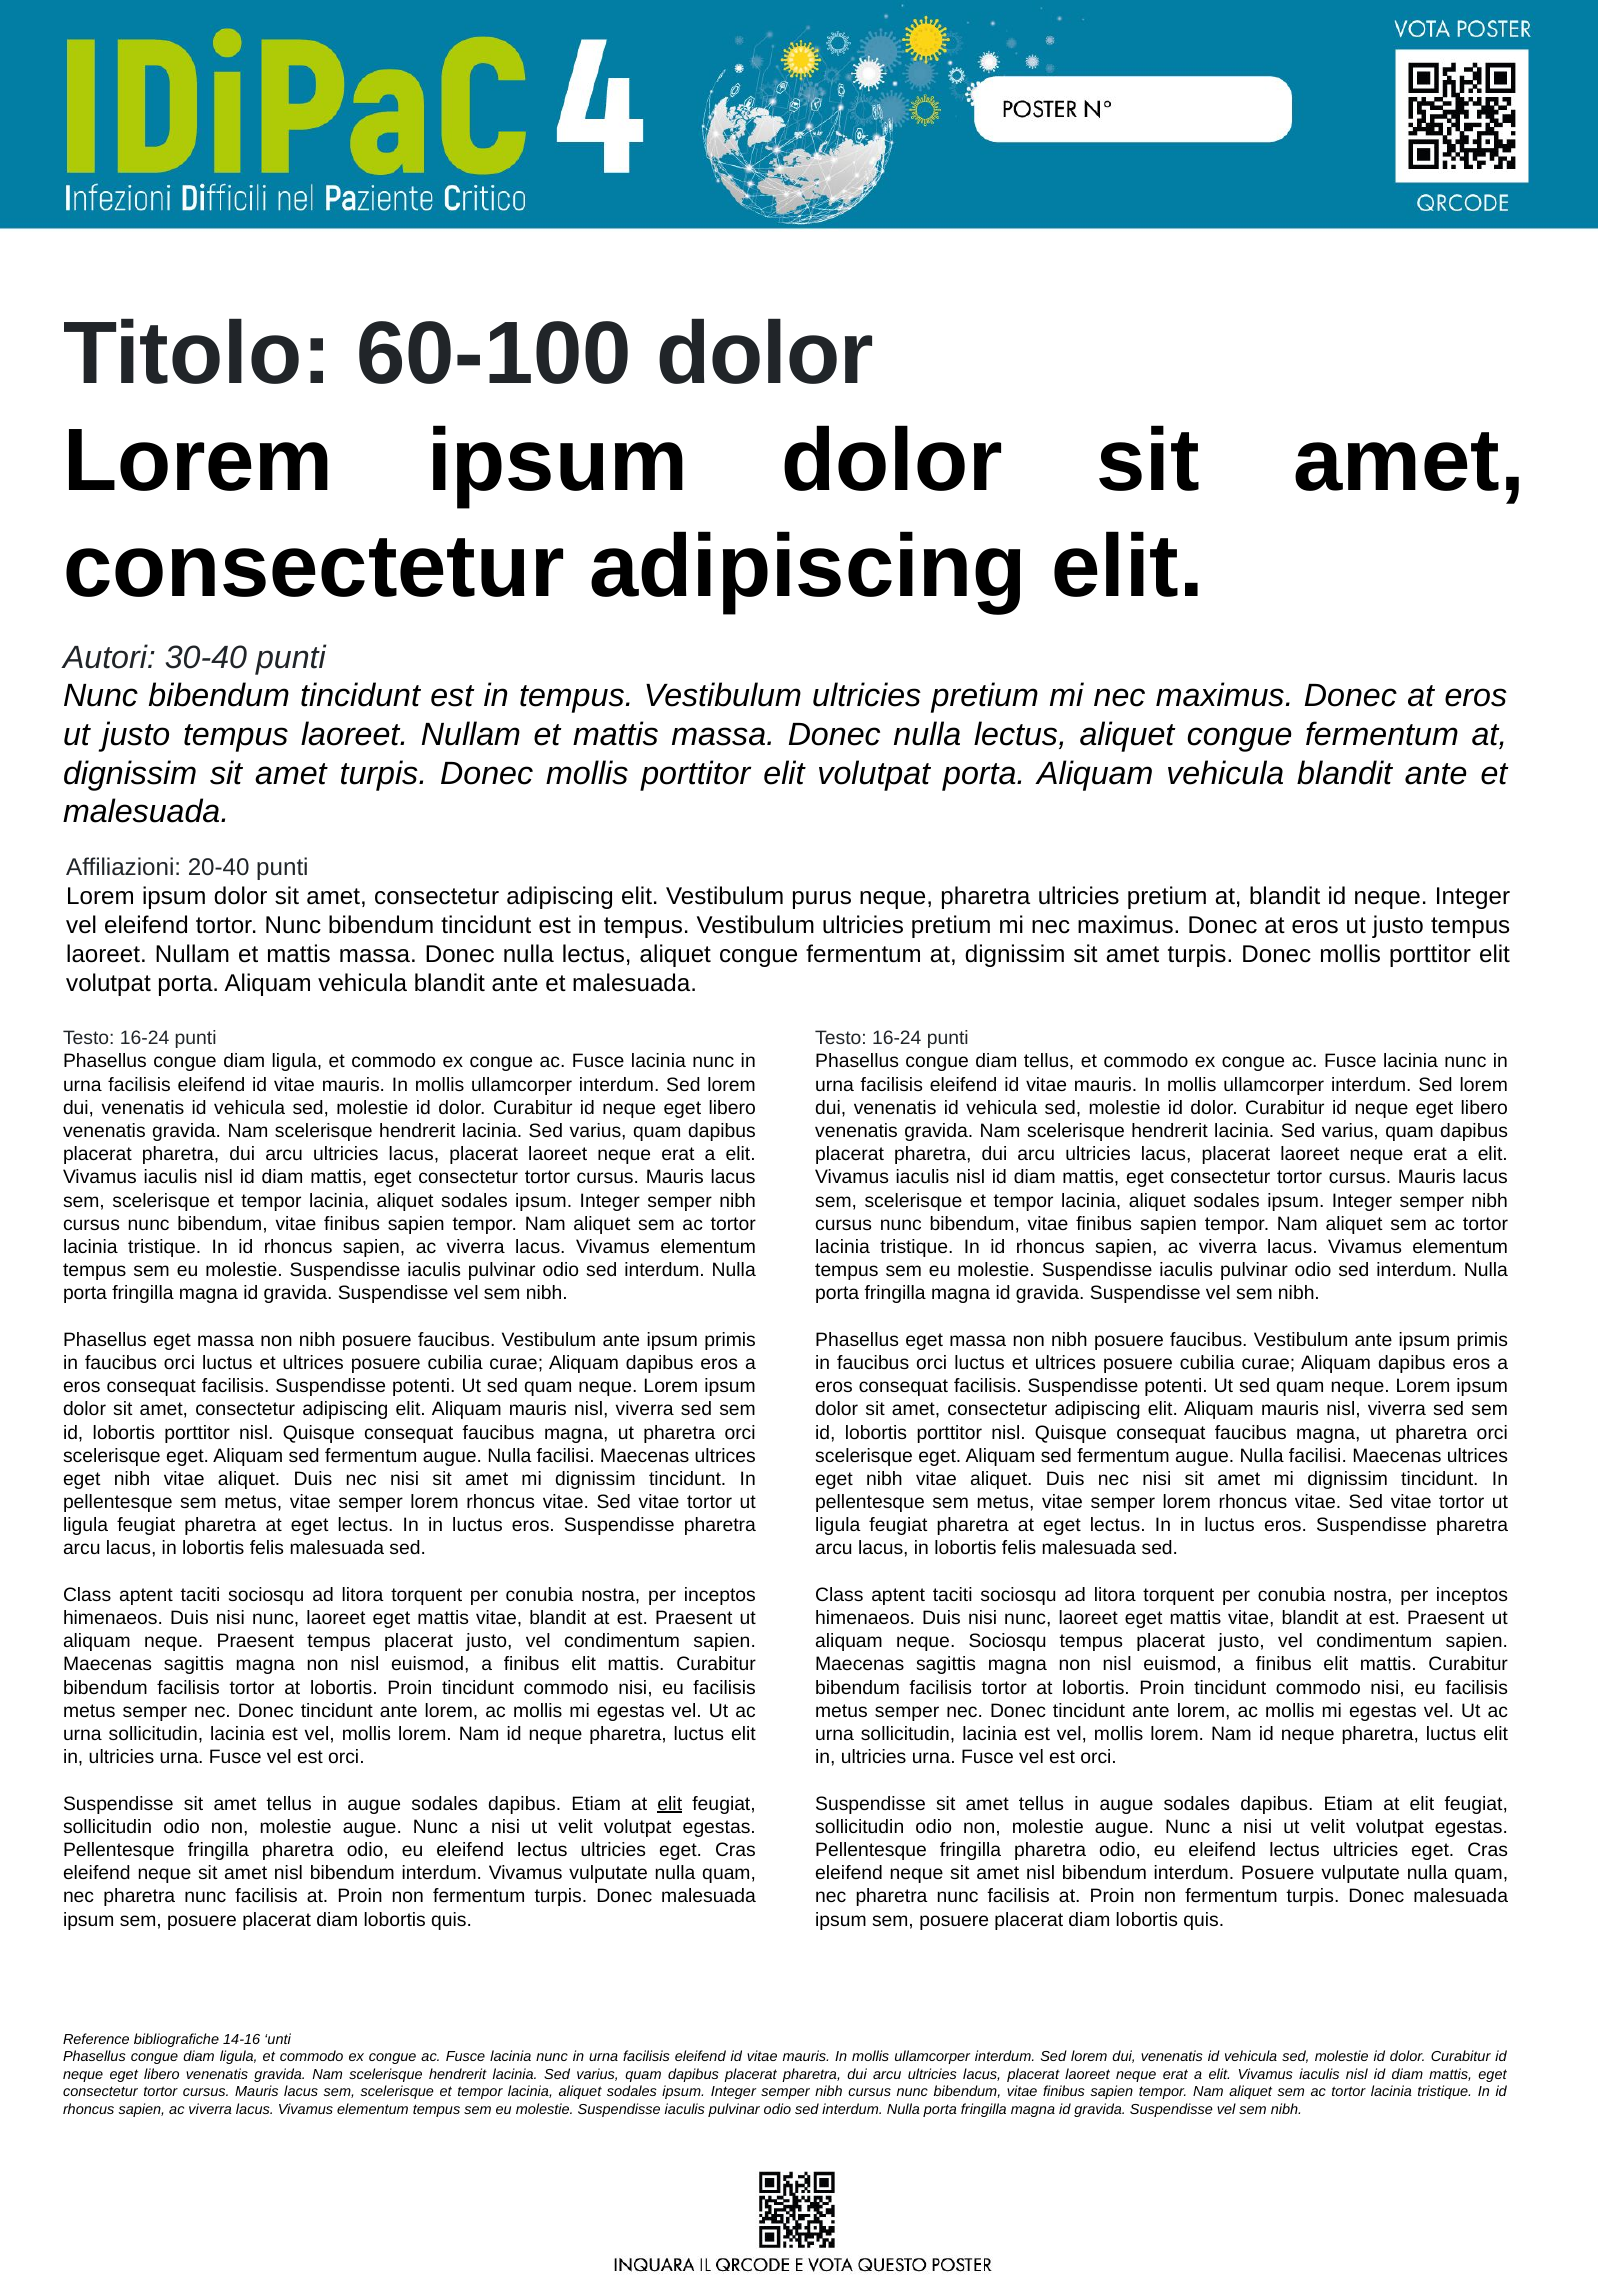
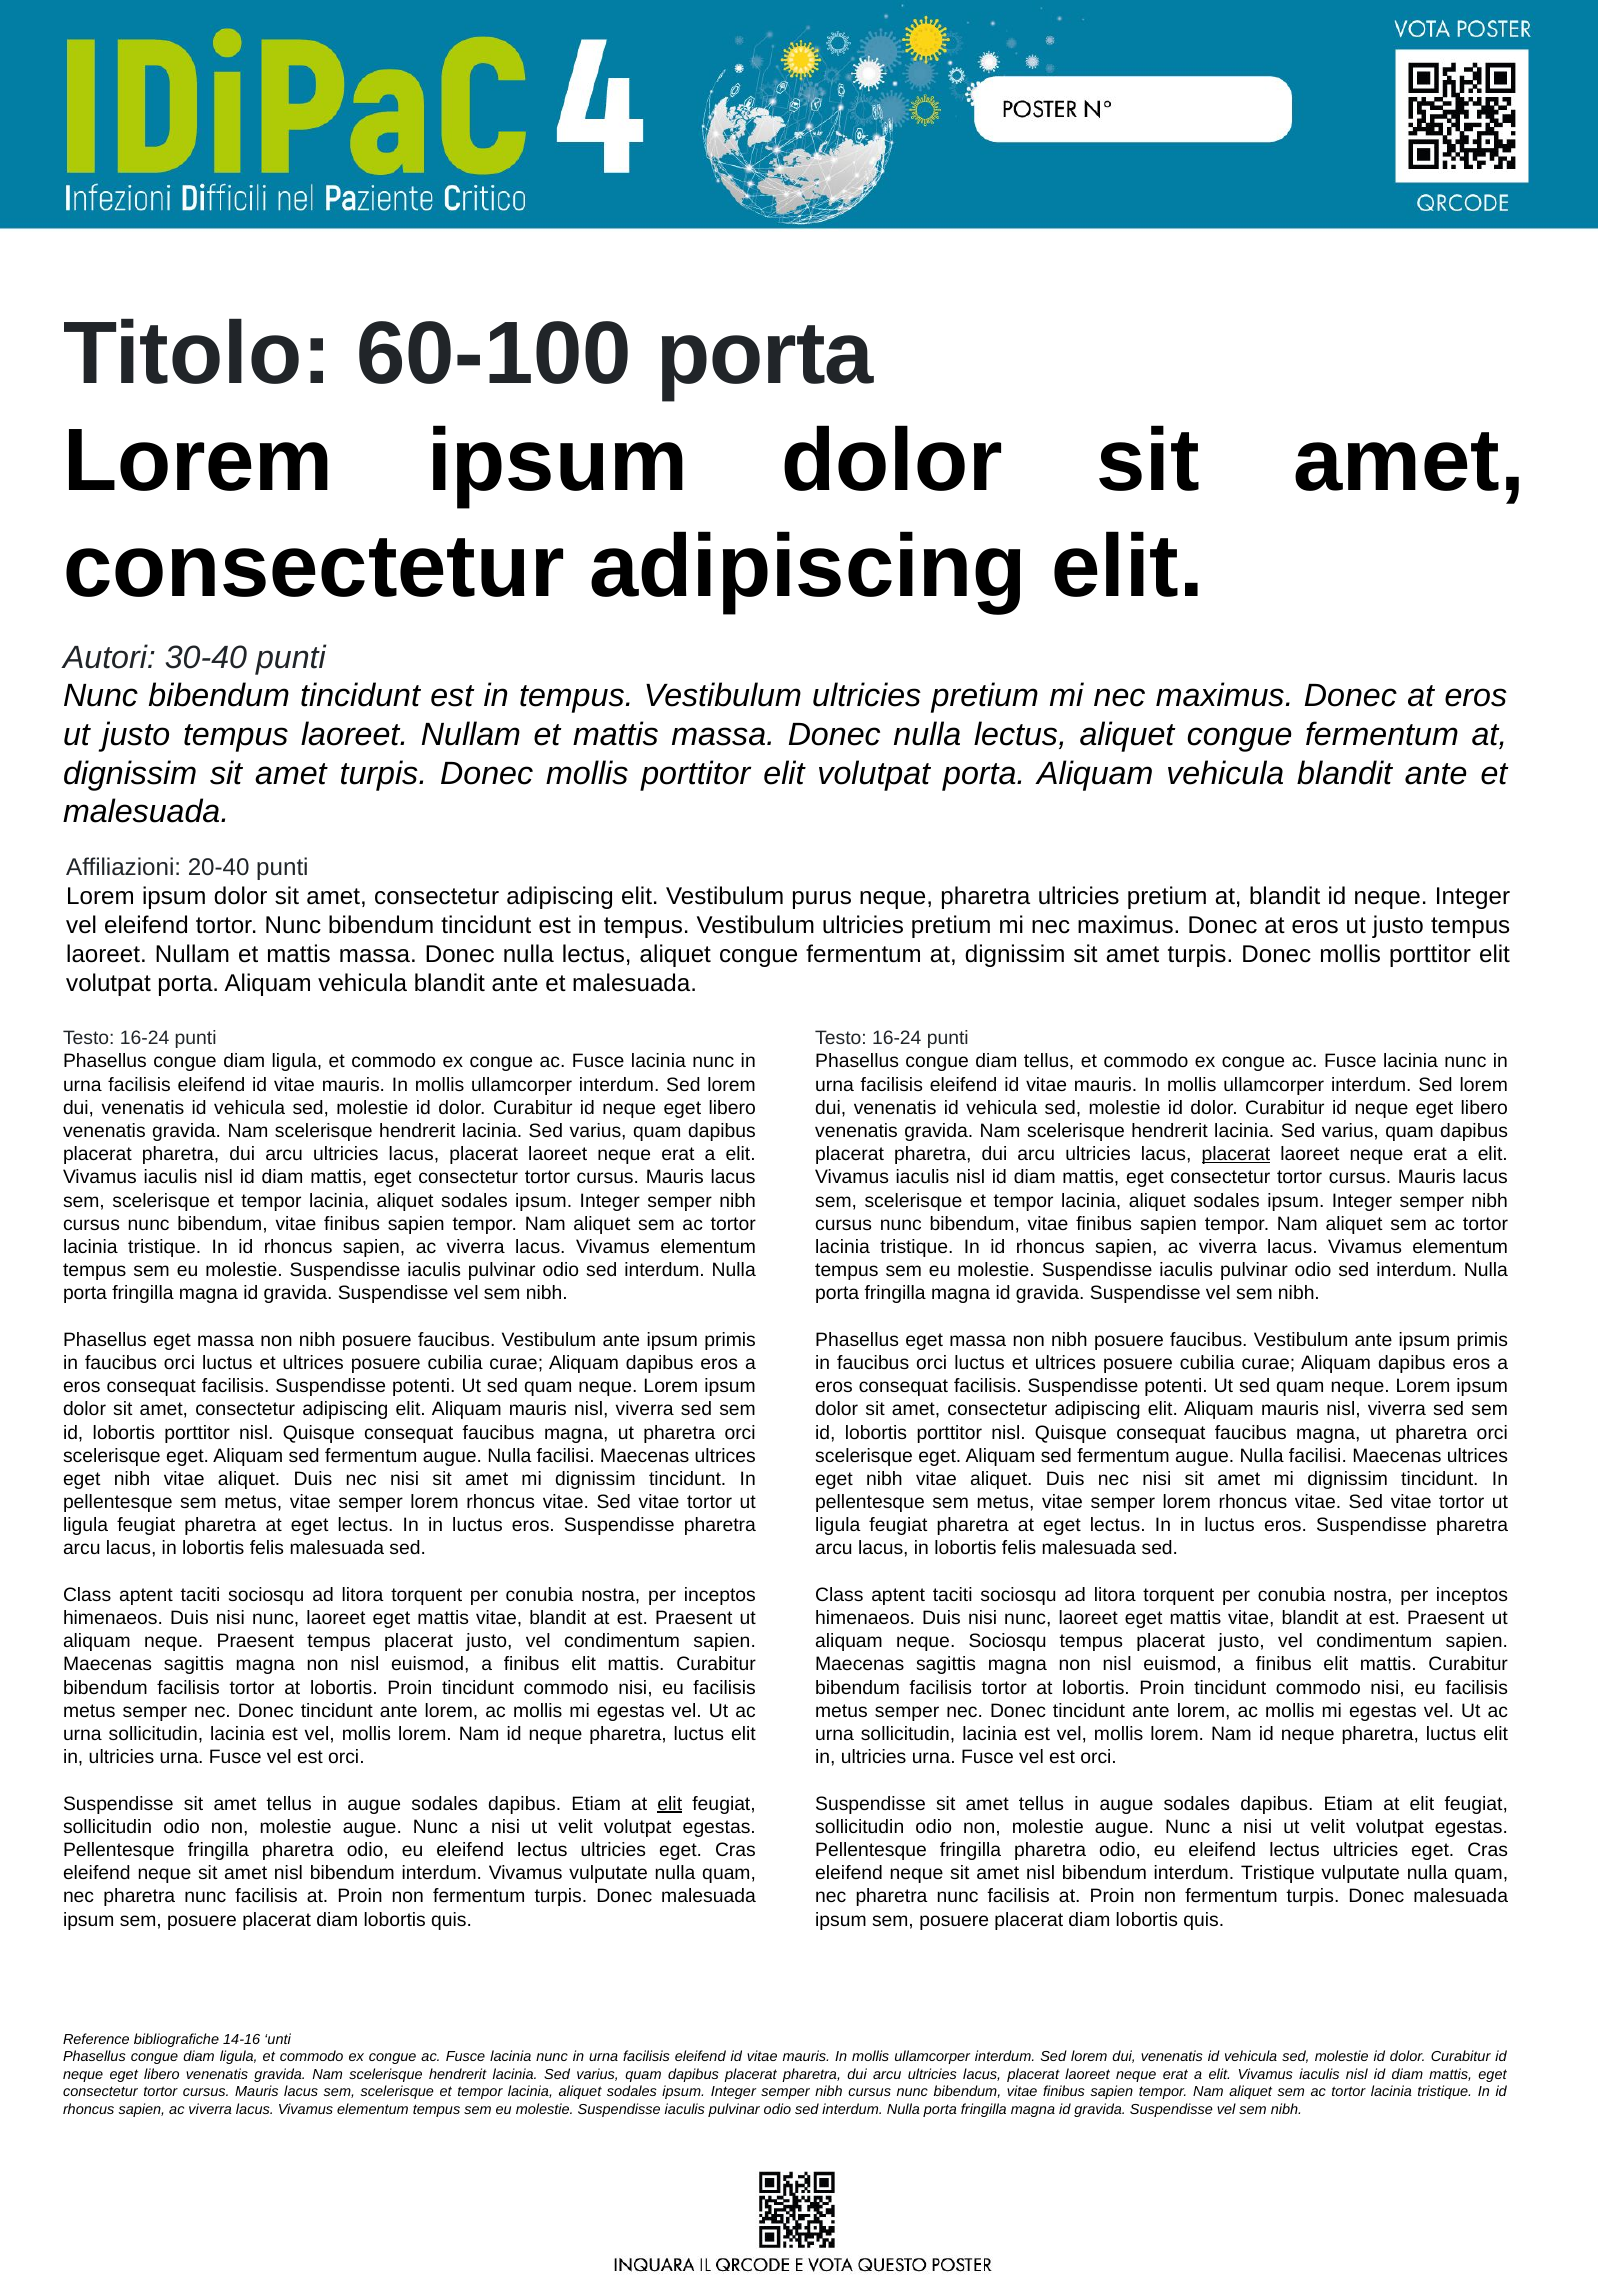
60-100 dolor: dolor -> porta
placerat at (1236, 1154) underline: none -> present
interdum Posuere: Posuere -> Tristique
